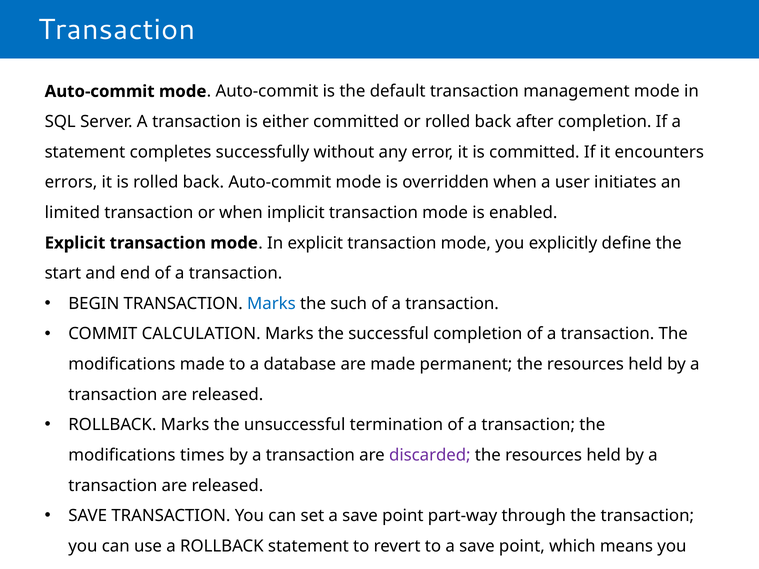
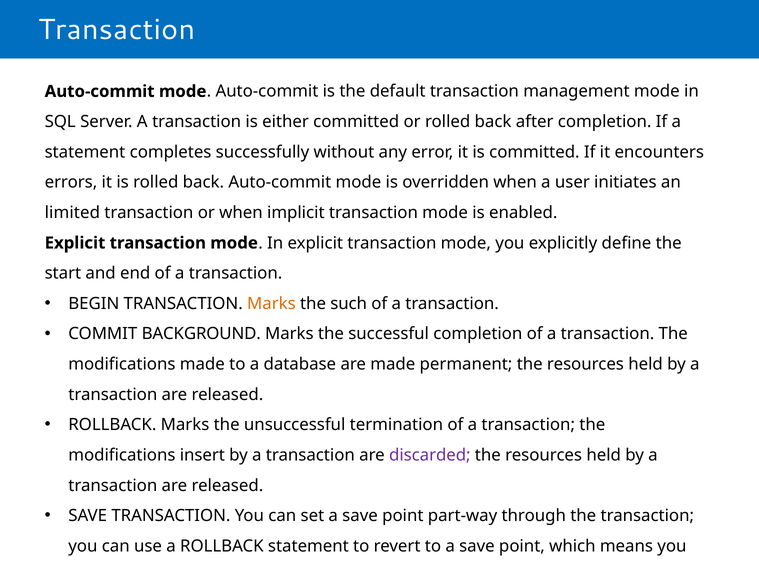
Marks at (271, 304) colour: blue -> orange
CALCULATION: CALCULATION -> BACKGROUND
times: times -> insert
